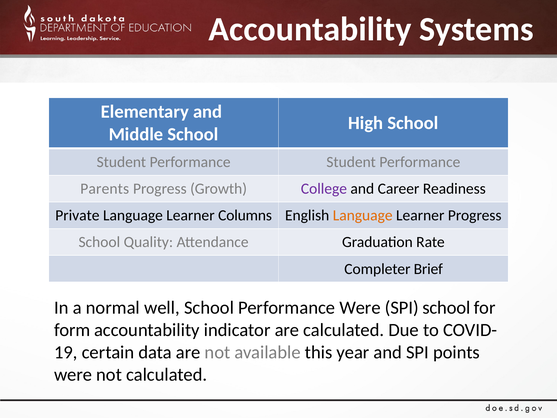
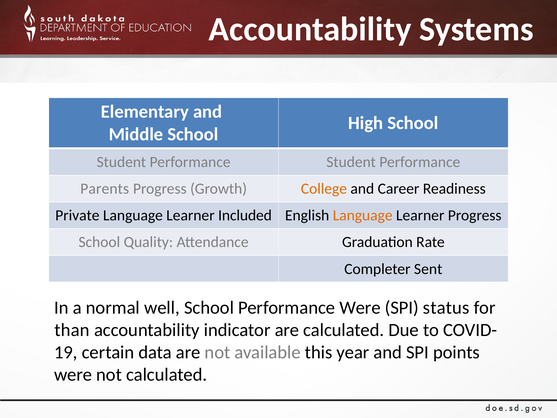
College colour: purple -> orange
Columns: Columns -> Included
Brief: Brief -> Sent
SPI school: school -> status
form: form -> than
